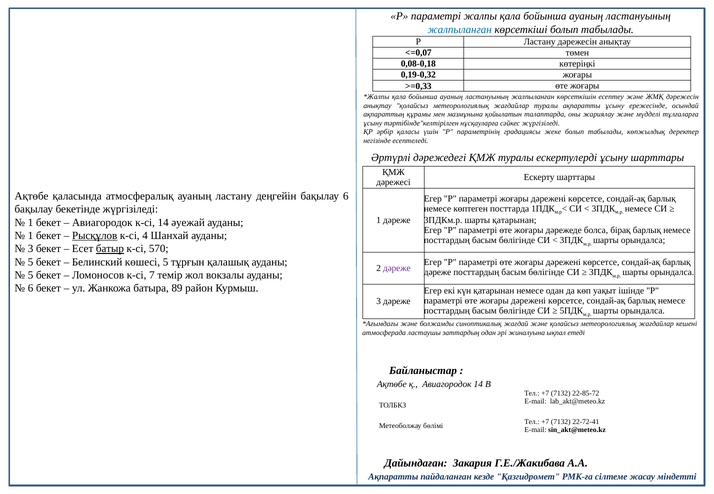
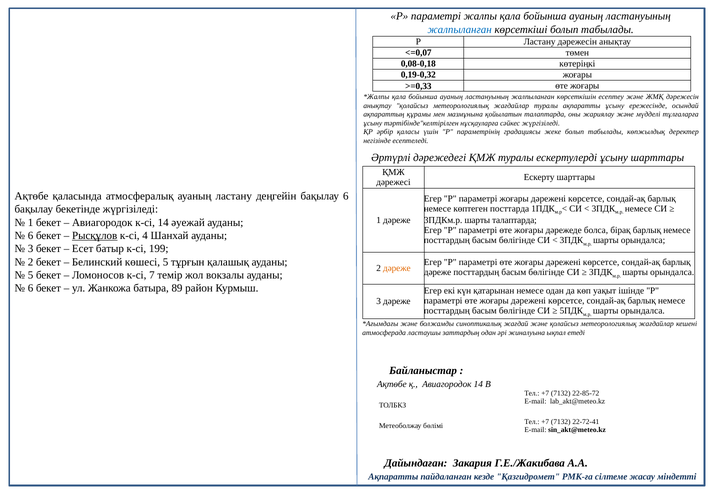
шарты қатарынан: қатарынан -> талаптарда
1 at (31, 236): 1 -> 6
батыр underline: present -> none
570: 570 -> 199
5 at (31, 262): 5 -> 2
дәреже at (397, 268) colour: purple -> orange
